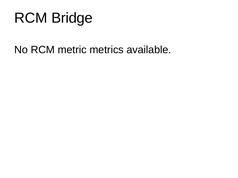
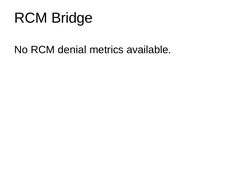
metric: metric -> denial
